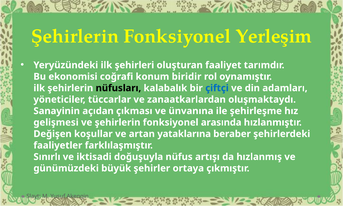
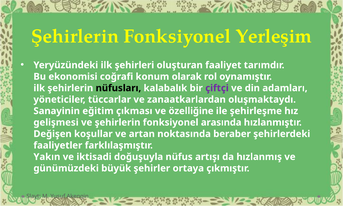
biridir: biridir -> olarak
çiftçi colour: blue -> purple
açıdan: açıdan -> eğitim
ünvanına: ünvanına -> özelliğine
yataklarına: yataklarına -> noktasında
Sınırlı: Sınırlı -> Yakın
